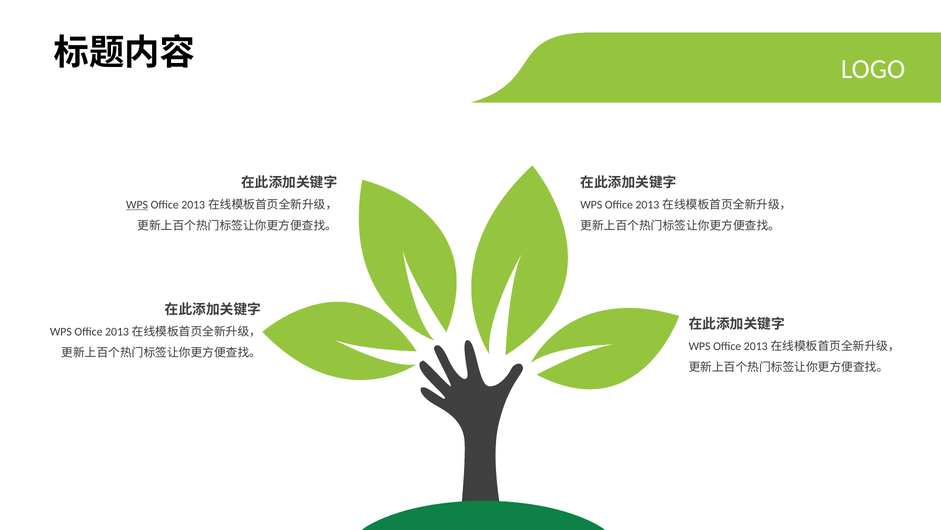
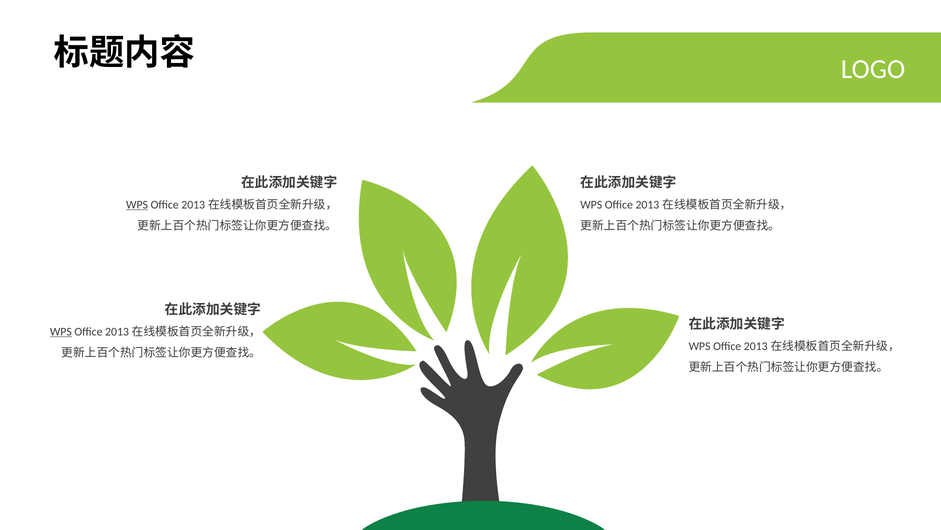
WPS at (61, 331) underline: none -> present
